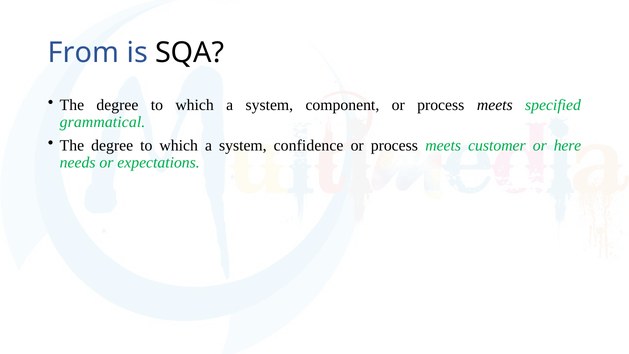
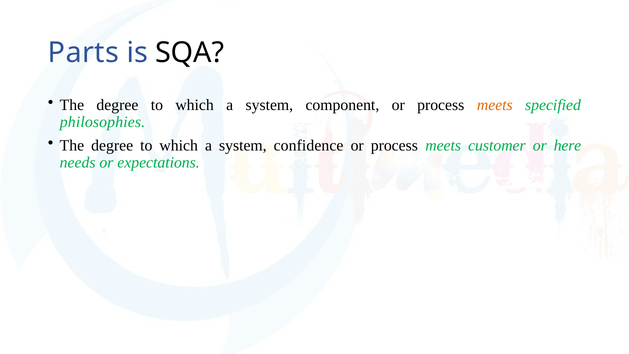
From: From -> Parts
meets at (495, 105) colour: black -> orange
grammatical: grammatical -> philosophies
